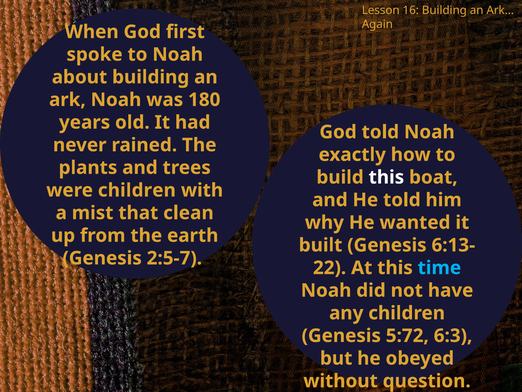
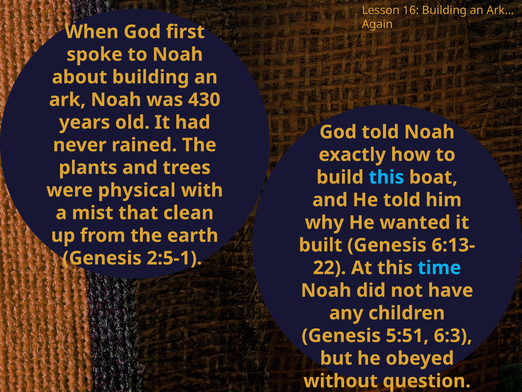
180: 180 -> 430
this at (386, 177) colour: white -> light blue
were children: children -> physical
2:5-7: 2:5-7 -> 2:5-1
5:72: 5:72 -> 5:51
